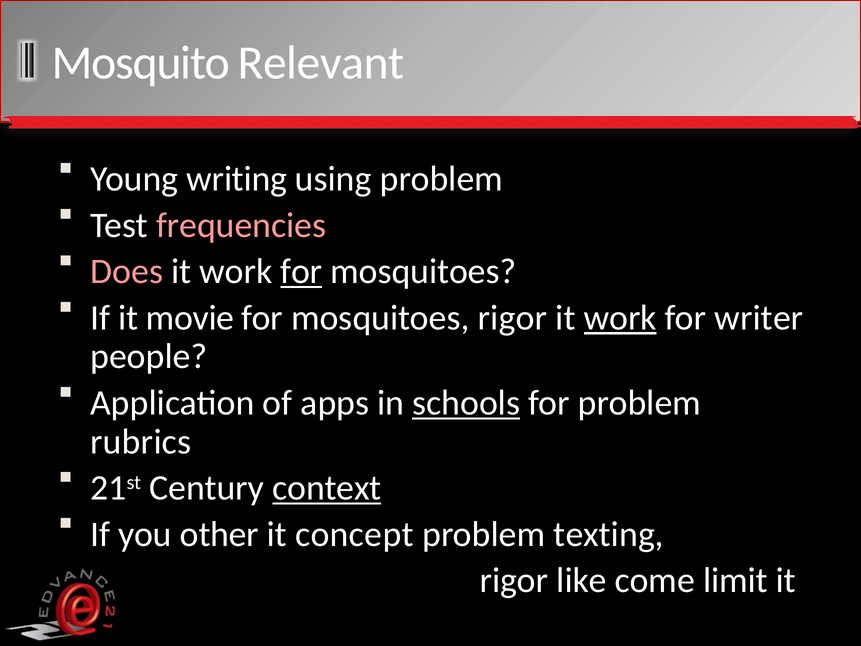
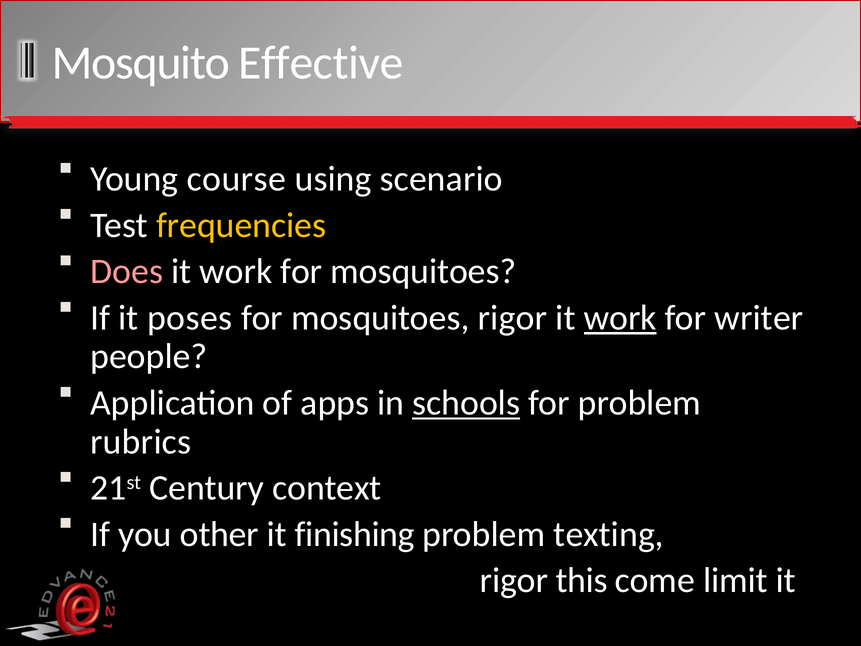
Relevant: Relevant -> Effective
writing: writing -> course
using problem: problem -> scenario
frequencies colour: pink -> yellow
for at (301, 271) underline: present -> none
movie: movie -> poses
context underline: present -> none
concept: concept -> finishing
like: like -> this
